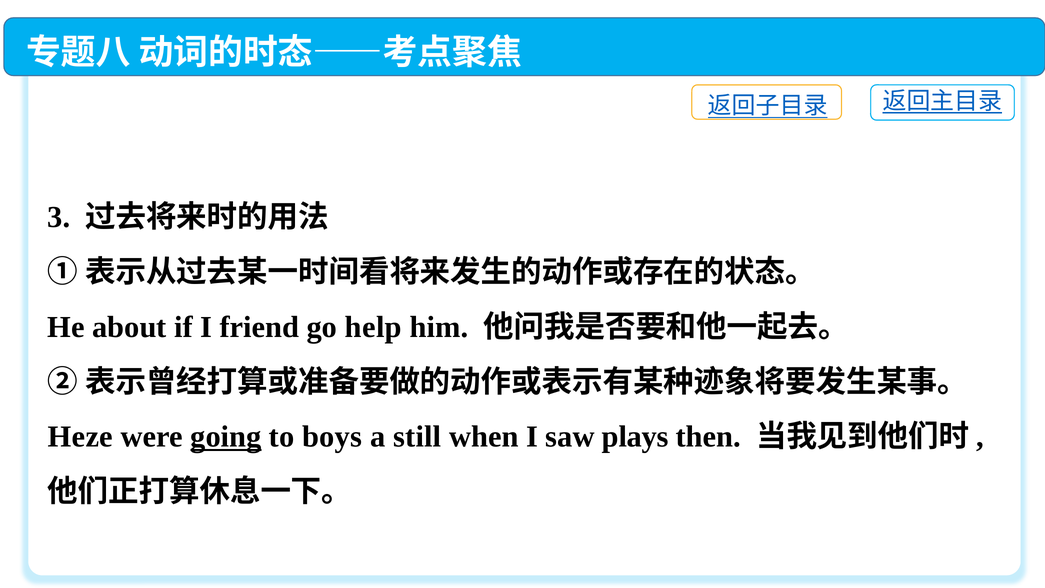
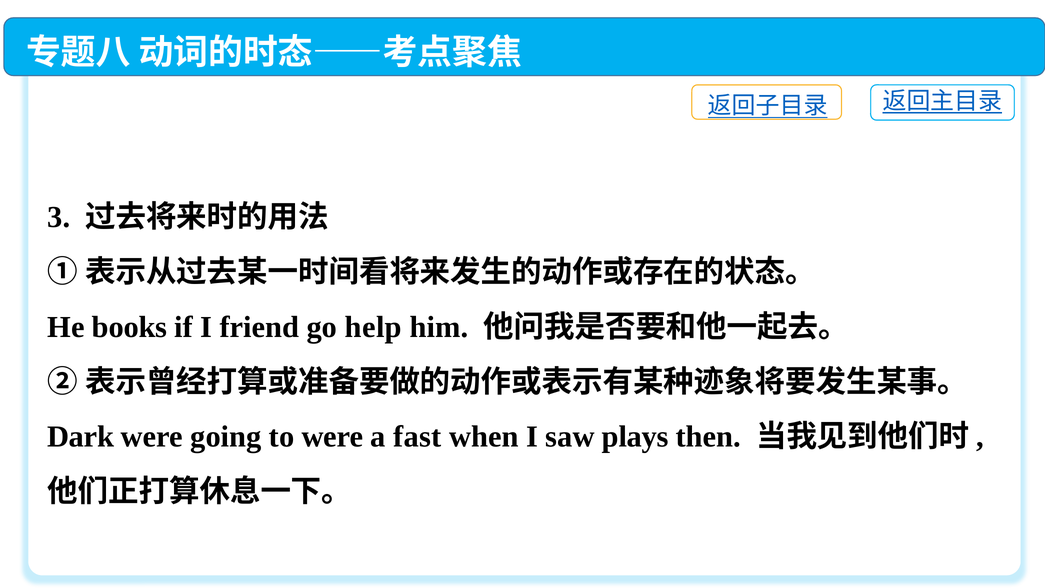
about: about -> books
Heze: Heze -> Dark
going underline: present -> none
to boys: boys -> were
still: still -> fast
